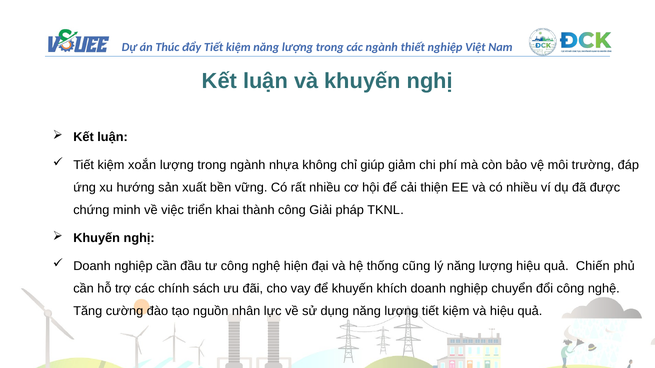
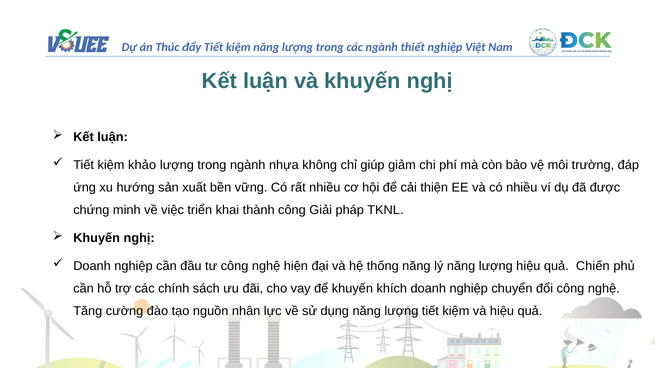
xoắn: xoắn -> khảo
thống cũng: cũng -> năng
